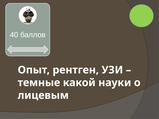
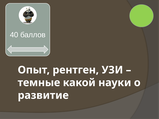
лицевым: лицевым -> развитие
